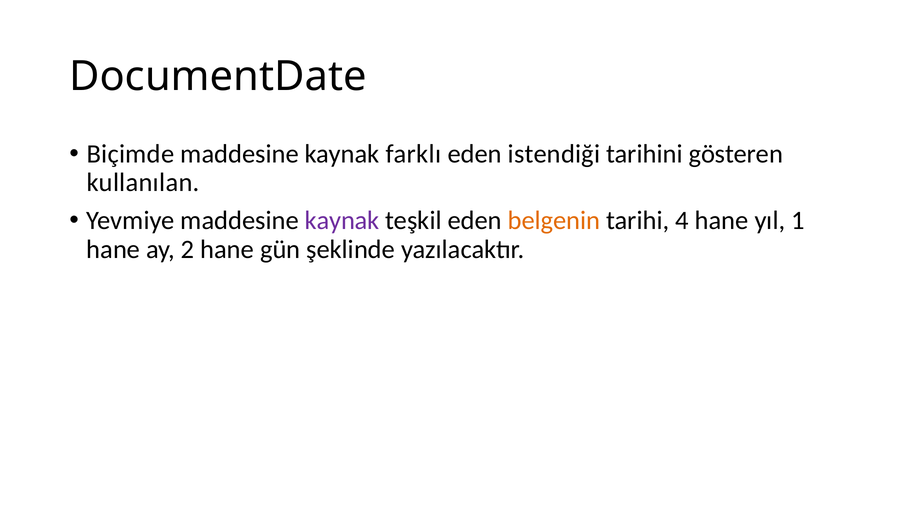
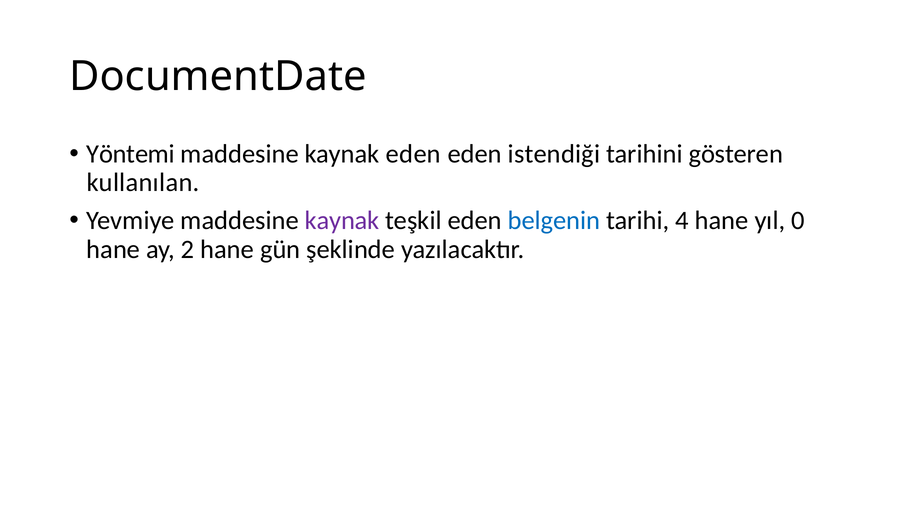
Biçimde: Biçimde -> Yöntemi
kaynak farklı: farklı -> eden
belgenin colour: orange -> blue
1: 1 -> 0
